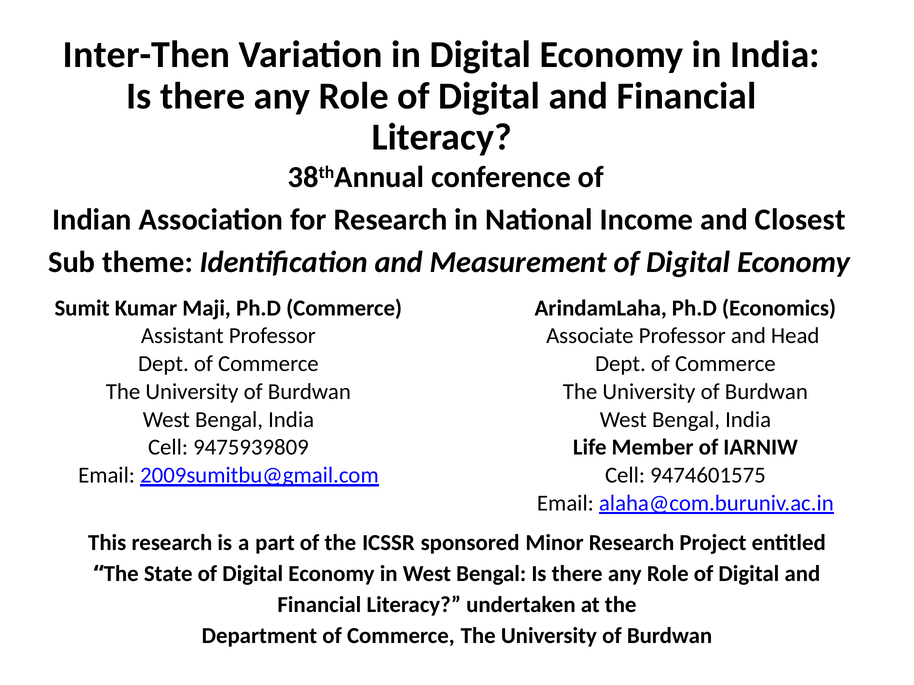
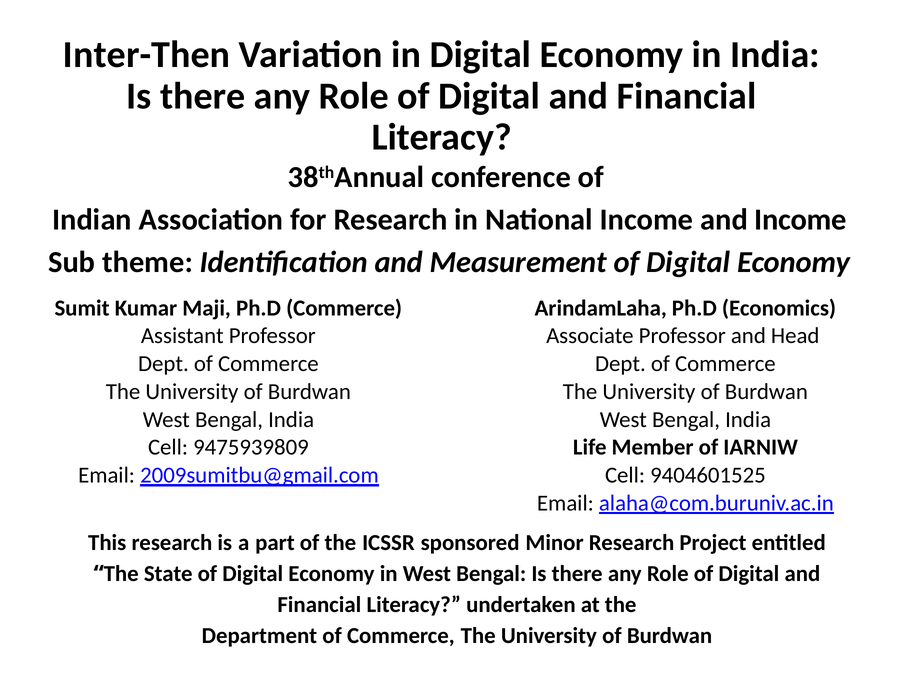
and Closest: Closest -> Income
9474601575: 9474601575 -> 9404601525
